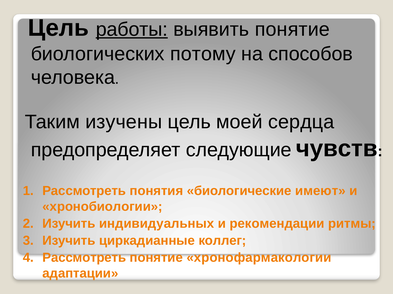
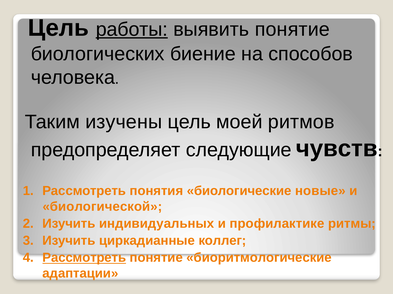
потому: потому -> биение
сердца: сердца -> ритмов
имеют: имеют -> новые
хронобиологии: хронобиологии -> биологической
рекомендации: рекомендации -> профилактике
Рассмотреть at (84, 258) underline: none -> present
хронофармакологии: хронофармакологии -> биоритмологические
